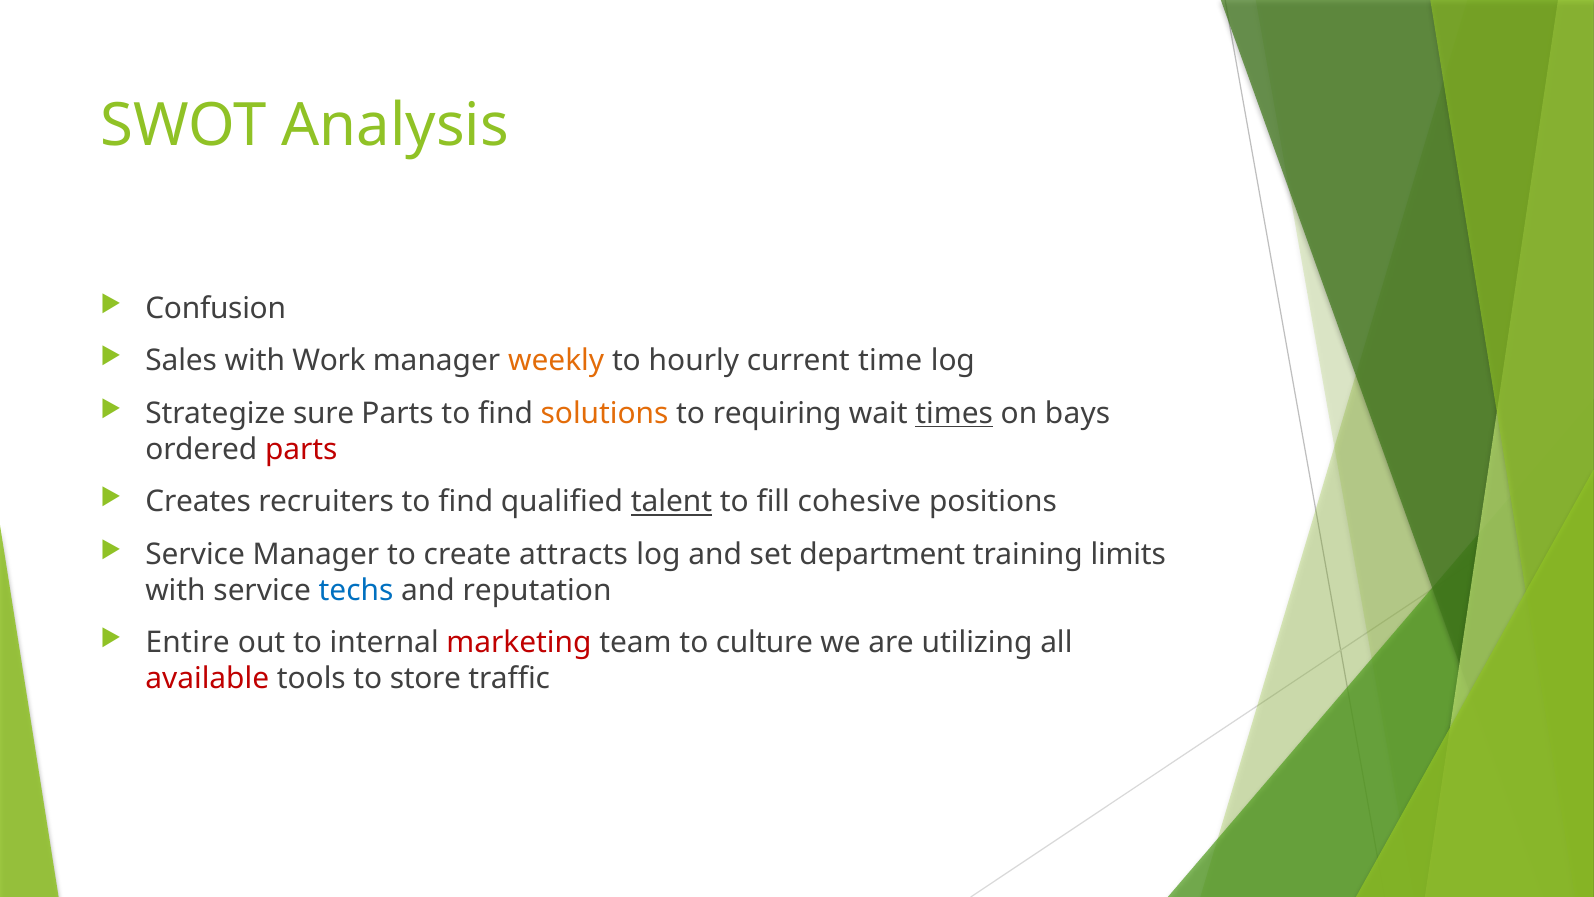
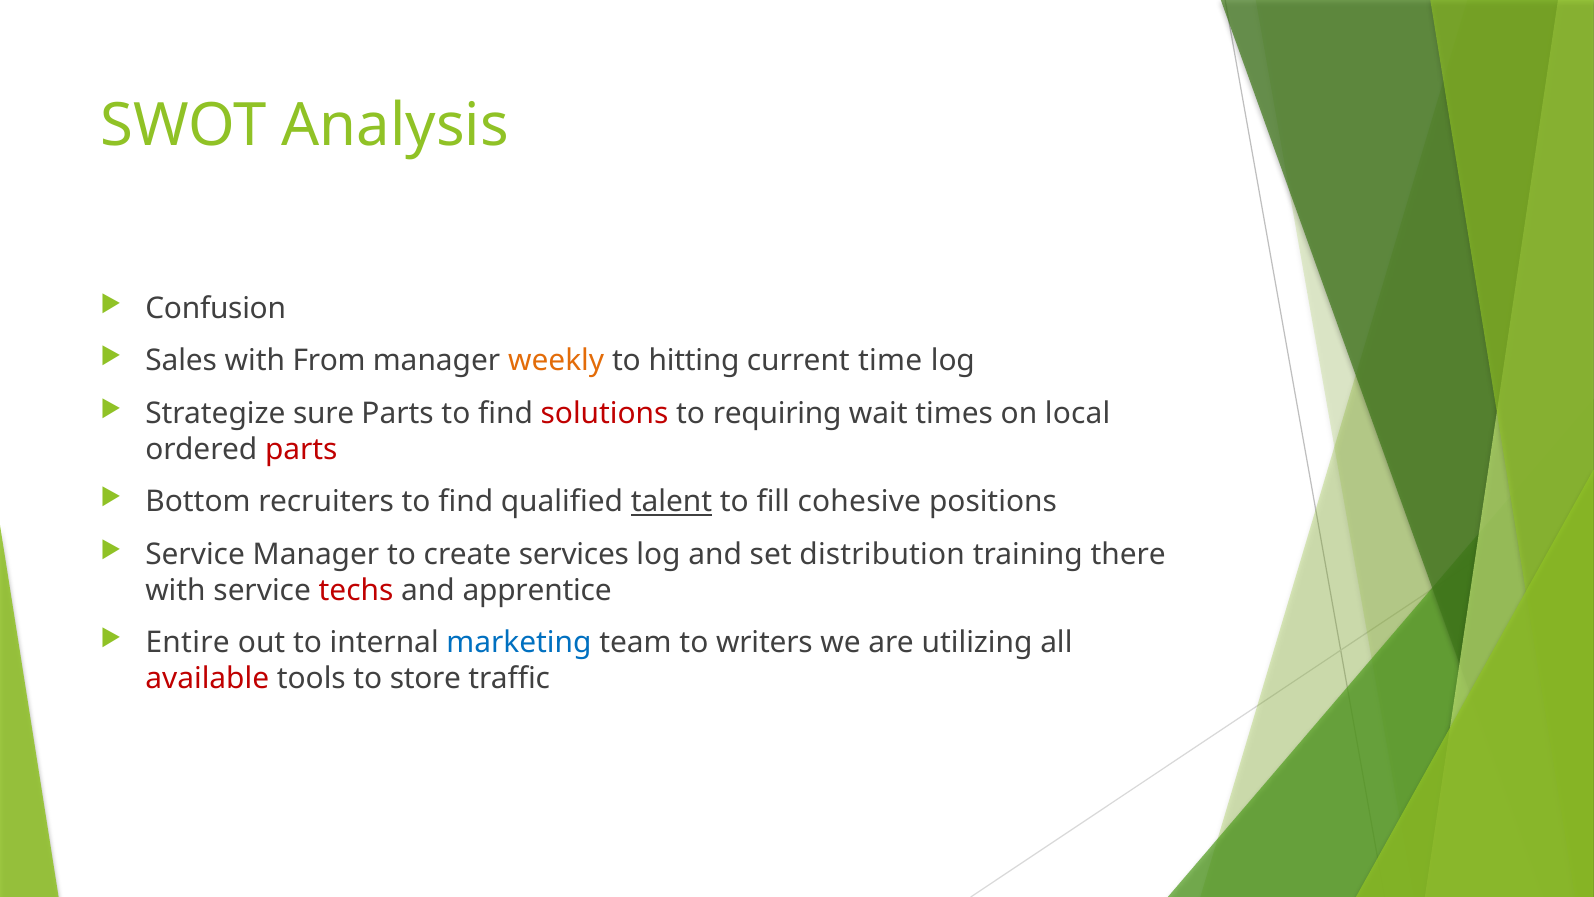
Work: Work -> From
hourly: hourly -> hitting
solutions colour: orange -> red
times underline: present -> none
bays: bays -> local
Creates: Creates -> Bottom
attracts: attracts -> services
department: department -> distribution
limits: limits -> there
techs colour: blue -> red
reputation: reputation -> apprentice
marketing colour: red -> blue
culture: culture -> writers
